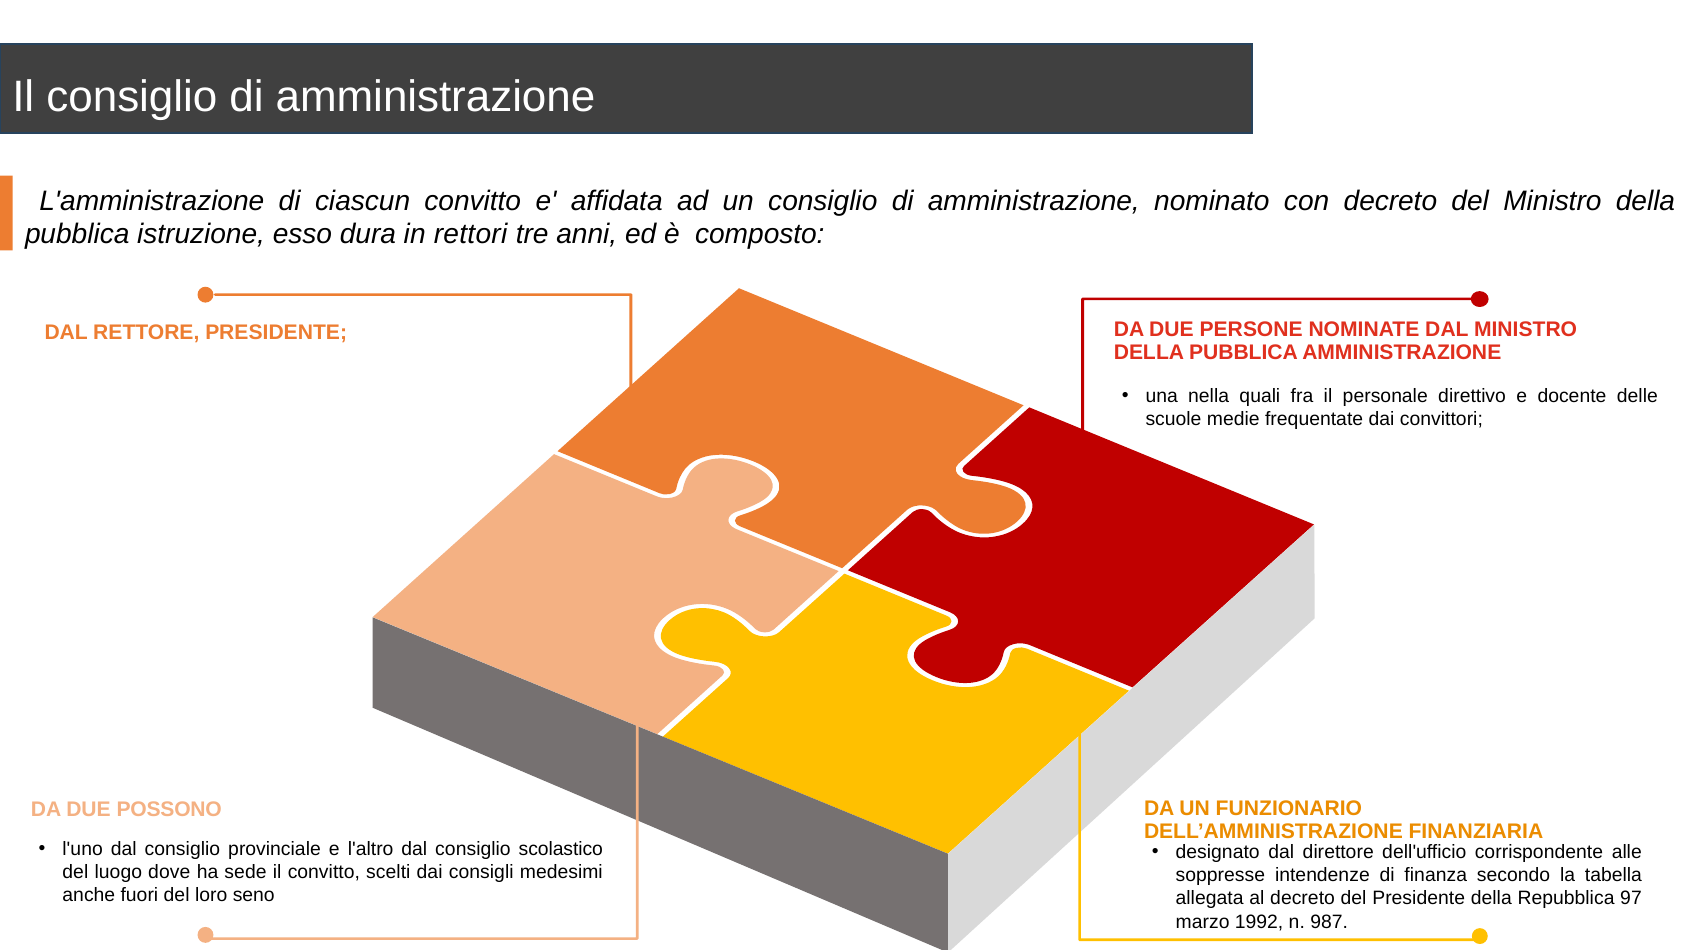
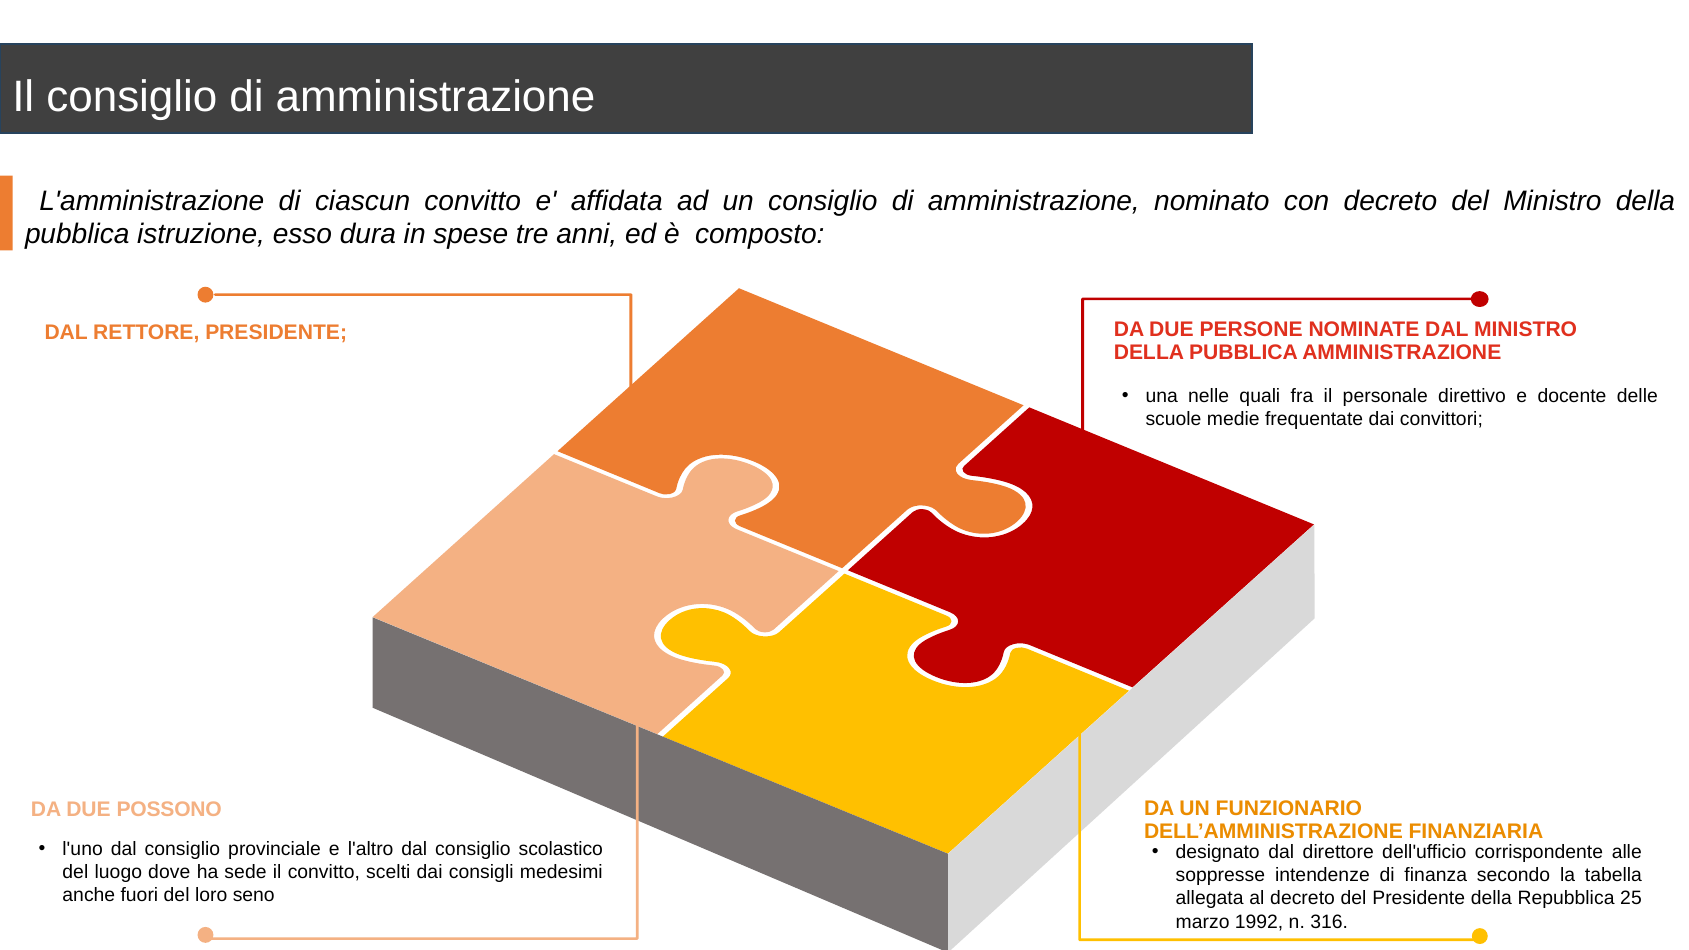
rettori: rettori -> spese
nella: nella -> nelle
97: 97 -> 25
987: 987 -> 316
